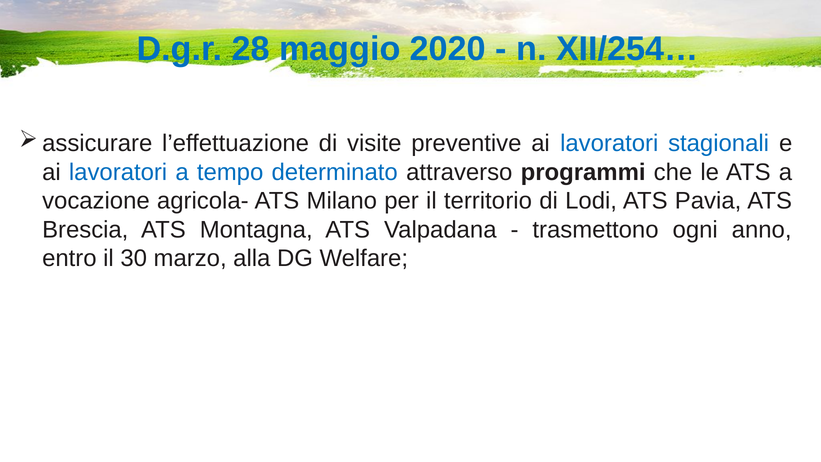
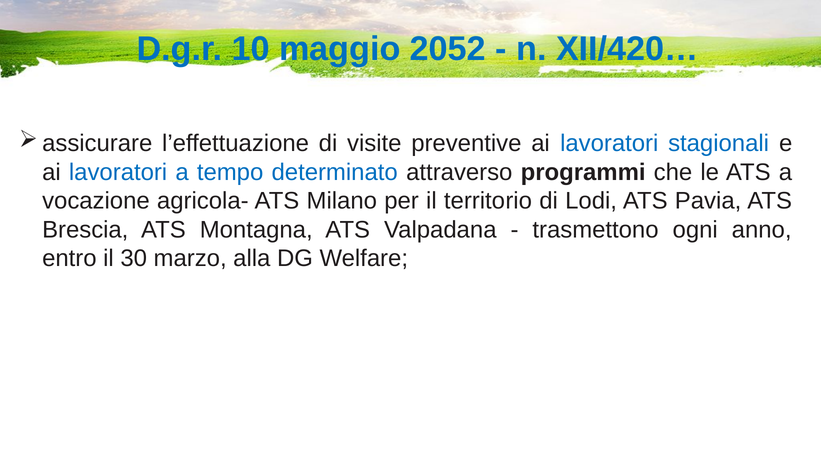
28: 28 -> 10
2020: 2020 -> 2052
XII/254…: XII/254… -> XII/420…
